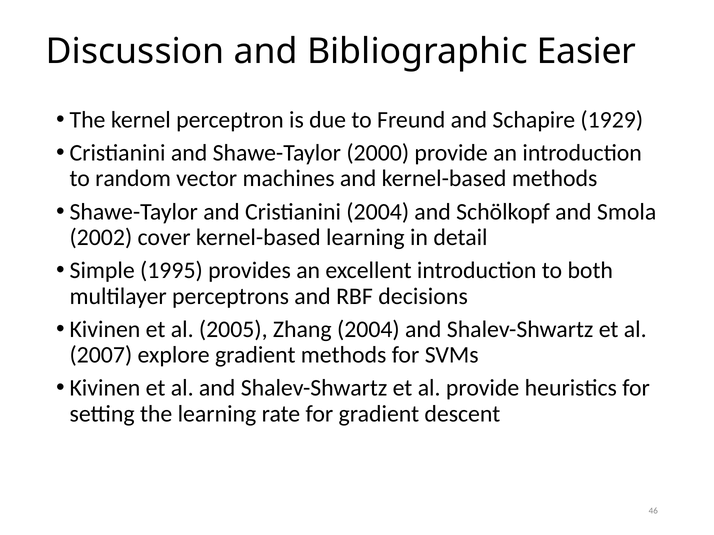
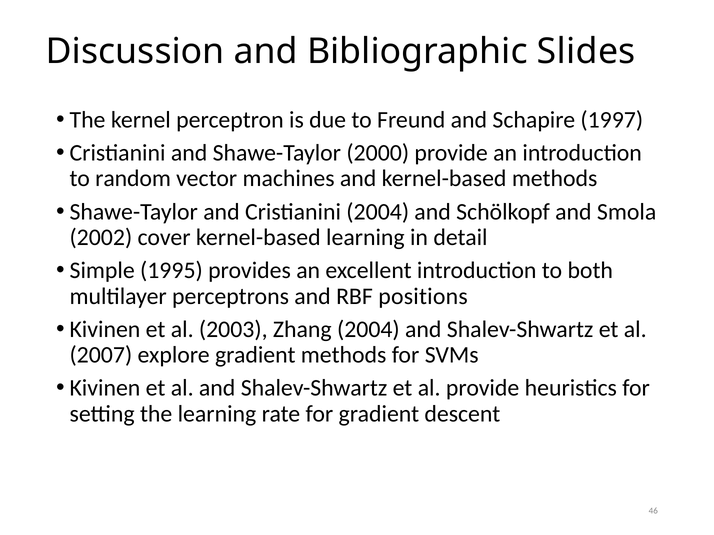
Easier: Easier -> Slides
1929: 1929 -> 1997
decisions: decisions -> positions
2005: 2005 -> 2003
